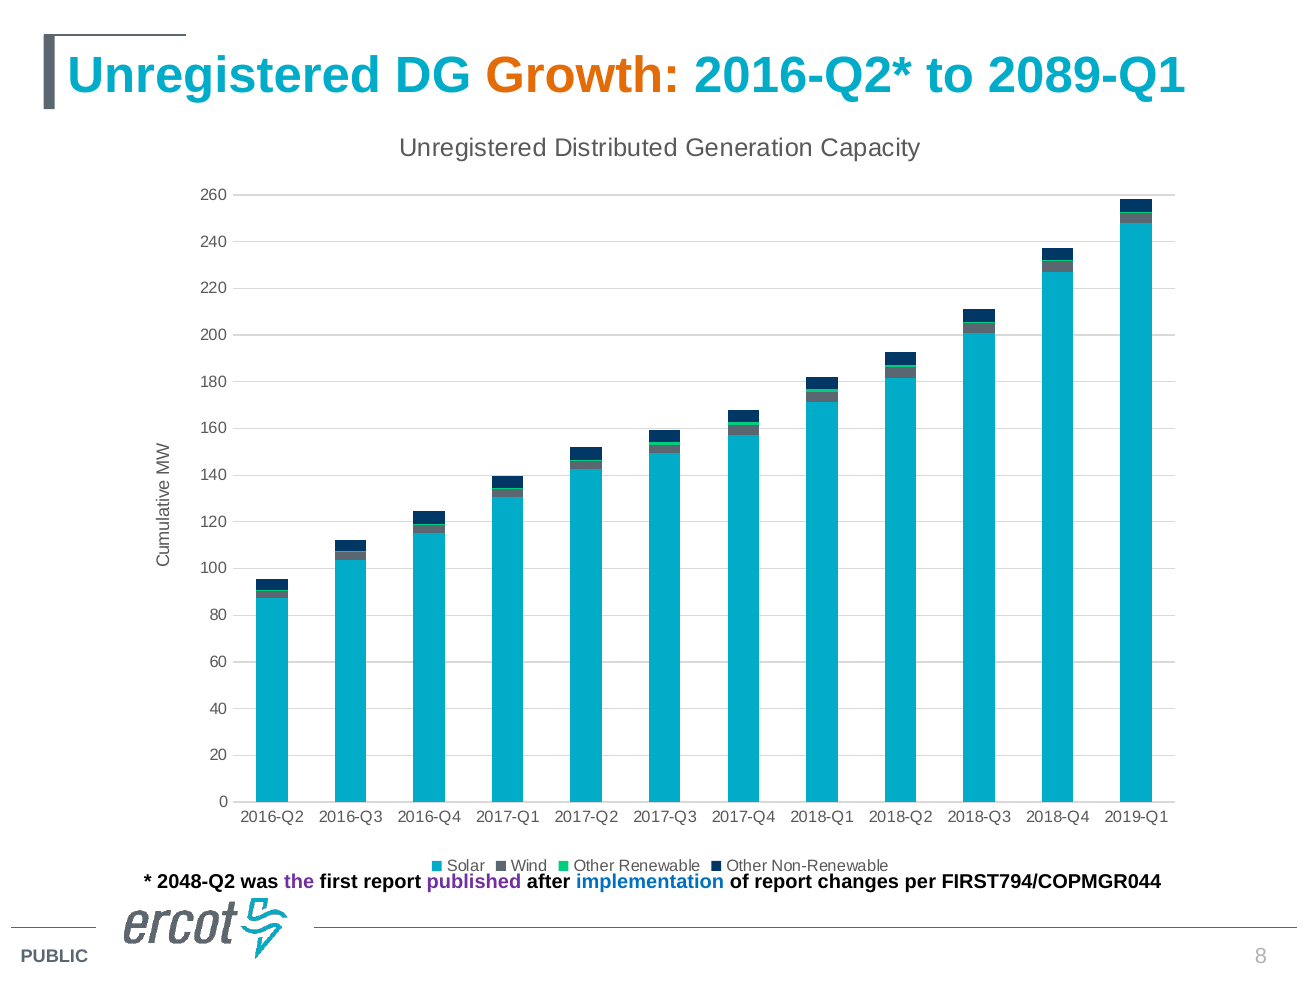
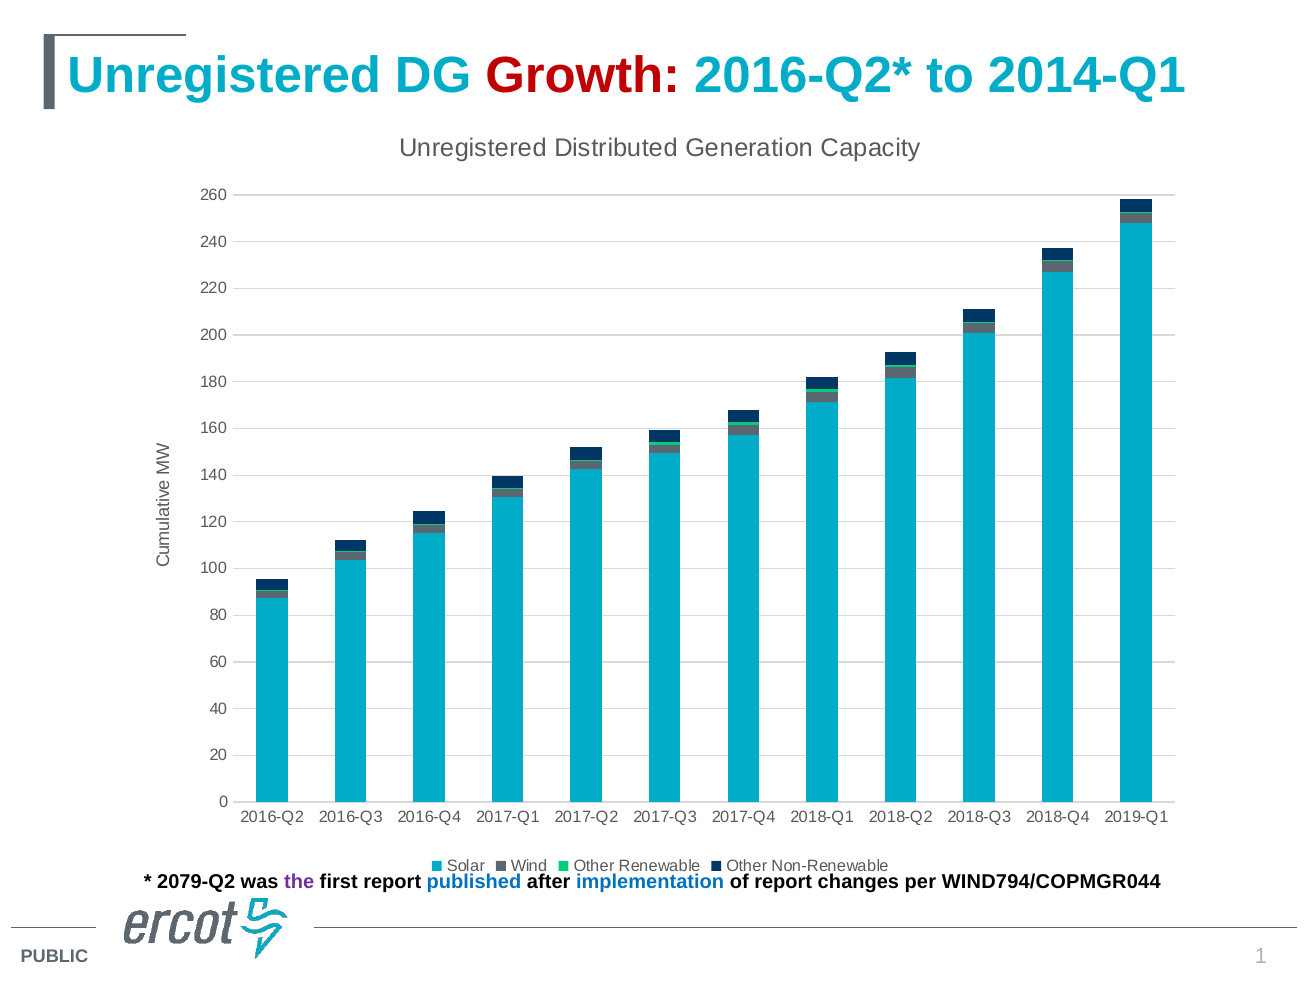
Growth colour: orange -> red
2089-Q1: 2089-Q1 -> 2014-Q1
2048-Q2: 2048-Q2 -> 2079-Q2
published colour: purple -> blue
FIRST794/COPMGR044: FIRST794/COPMGR044 -> WIND794/COPMGR044
8: 8 -> 1
